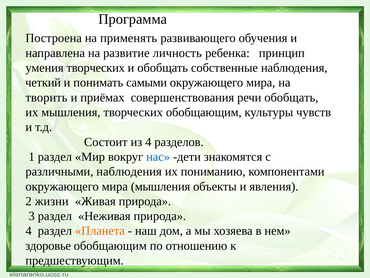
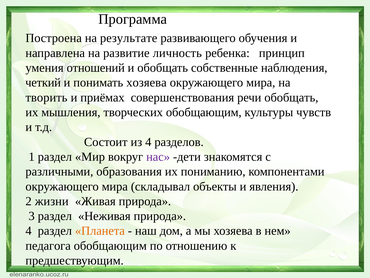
применять: применять -> результате
умения творческих: творческих -> отношений
понимать самыми: самыми -> хозяева
нас colour: blue -> purple
различными наблюдения: наблюдения -> образования
мира мышления: мышления -> складывал
здоровье: здоровье -> педагога
